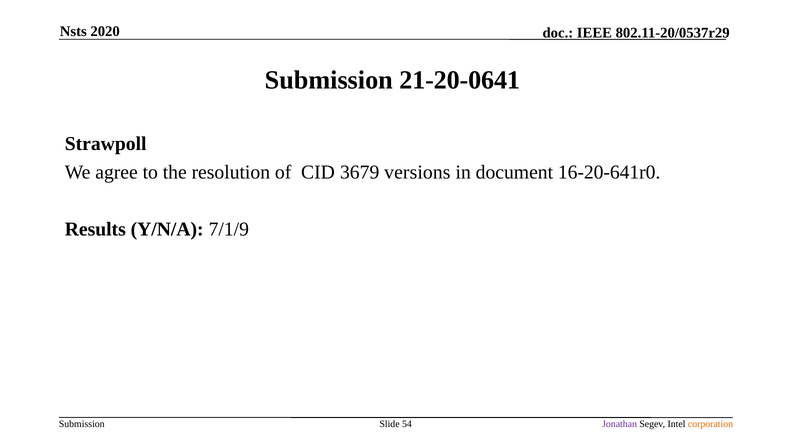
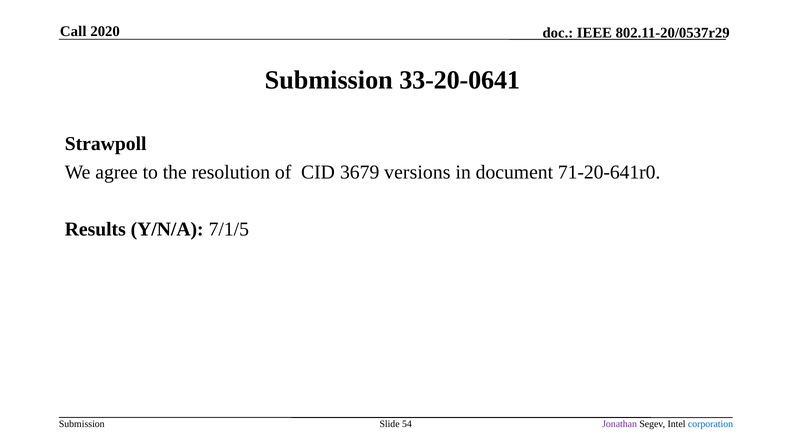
Nsts: Nsts -> Call
21-20-0641: 21-20-0641 -> 33-20-0641
16-20-641r0: 16-20-641r0 -> 71-20-641r0
7/1/9: 7/1/9 -> 7/1/5
corporation colour: orange -> blue
